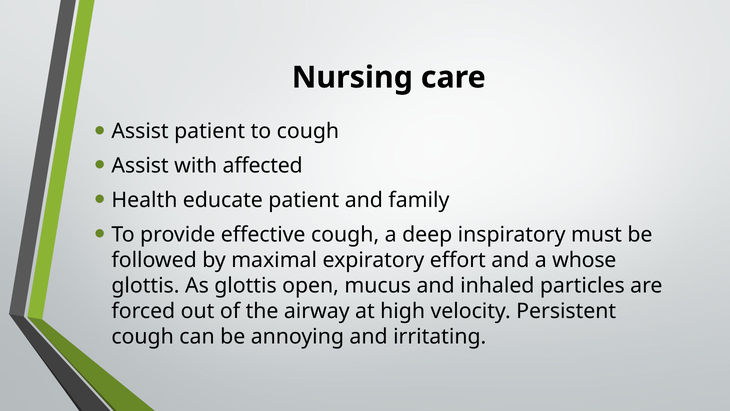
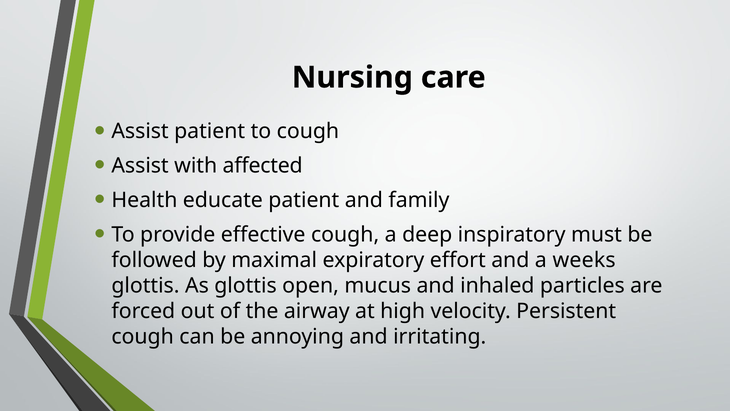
whose: whose -> weeks
